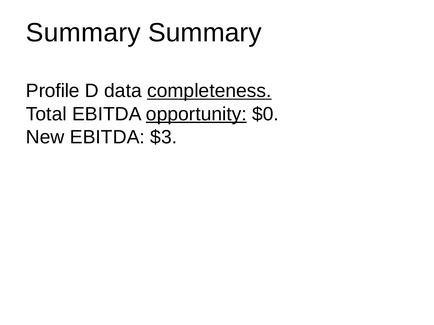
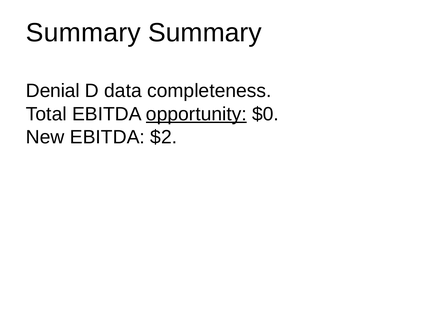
Profile: Profile -> Denial
completeness underline: present -> none
$3: $3 -> $2
